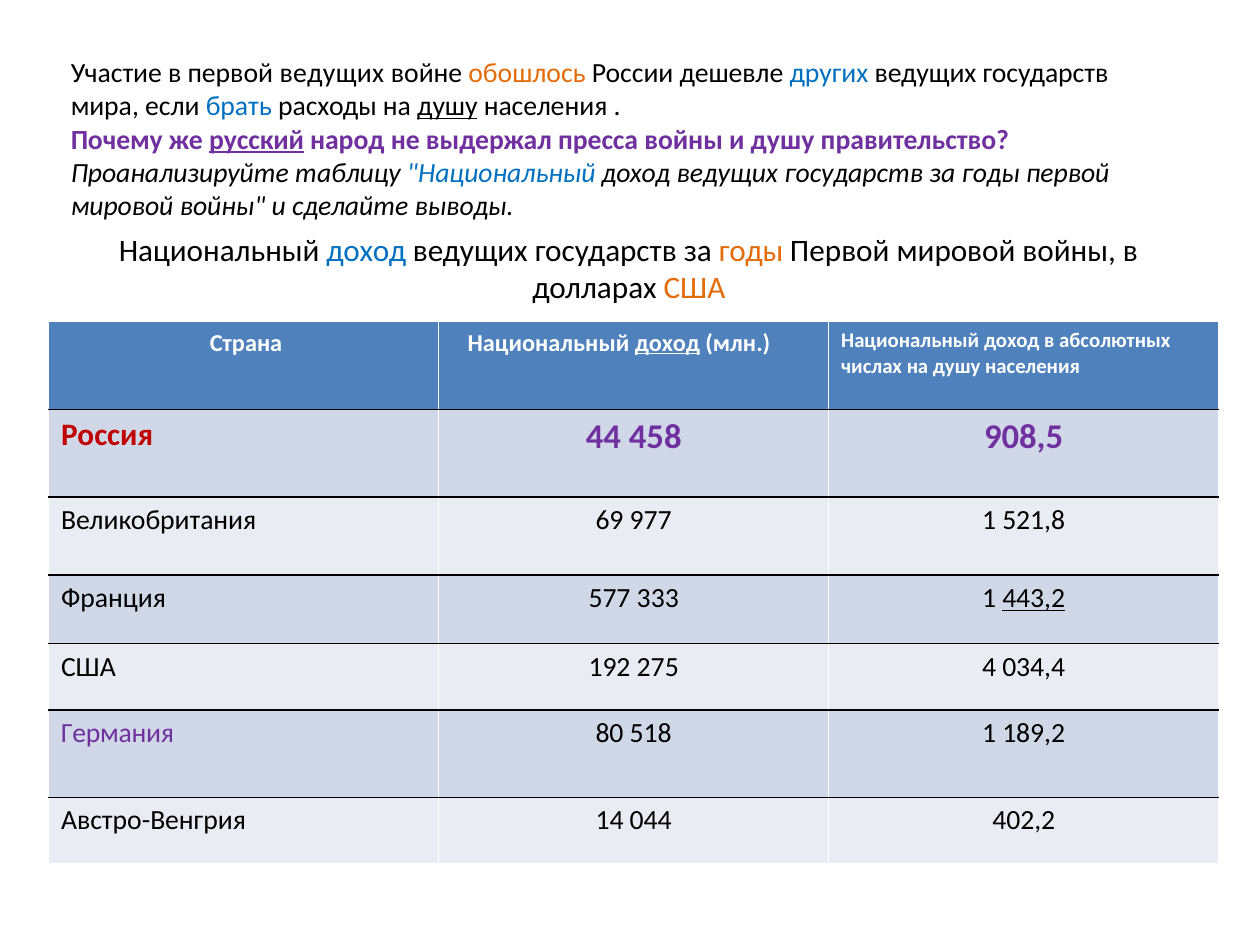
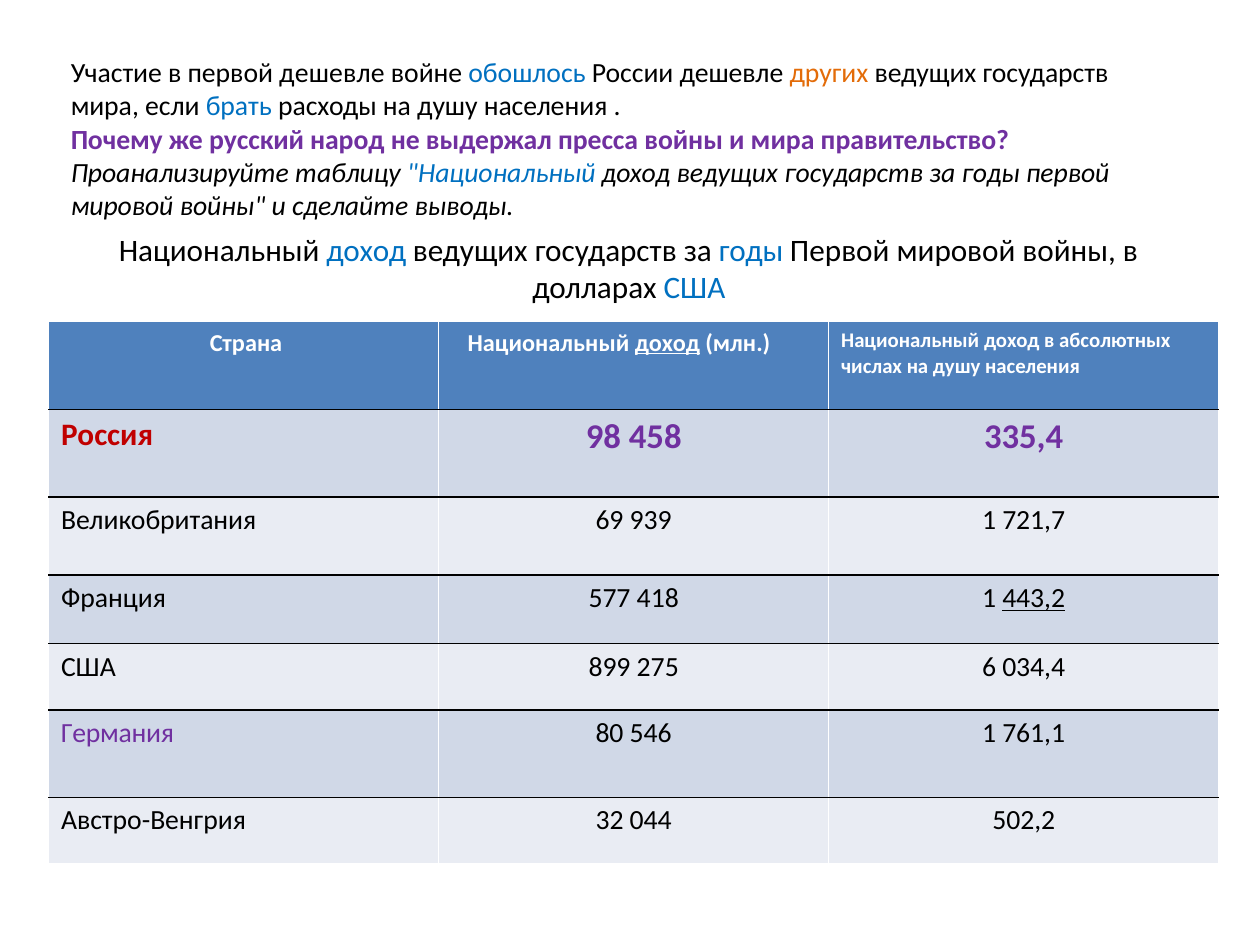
первой ведущих: ведущих -> дешевле
обошлось colour: orange -> blue
других colour: blue -> orange
душу at (447, 107) underline: present -> none
русский underline: present -> none
и душу: душу -> мира
годы at (751, 251) colour: orange -> blue
США at (694, 289) colour: orange -> blue
44: 44 -> 98
908,5: 908,5 -> 335,4
977: 977 -> 939
521,8: 521,8 -> 721,7
333: 333 -> 418
192: 192 -> 899
4: 4 -> 6
518: 518 -> 546
189,2: 189,2 -> 761,1
14: 14 -> 32
402,2: 402,2 -> 502,2
